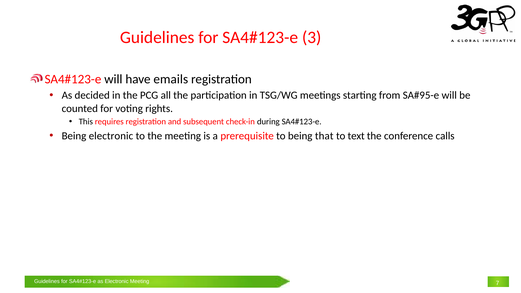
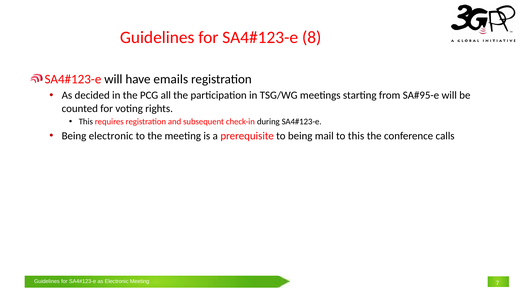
3: 3 -> 8
that: that -> mail
to text: text -> this
